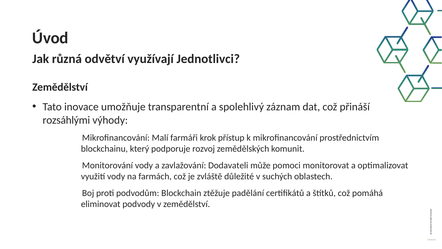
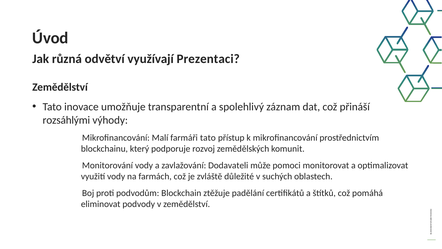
Jednotlivci: Jednotlivci -> Prezentaci
farmáři krok: krok -> tato
